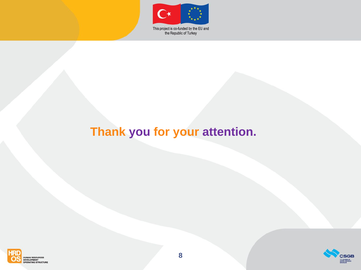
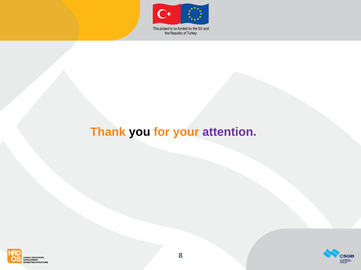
you colour: purple -> black
